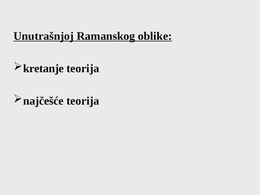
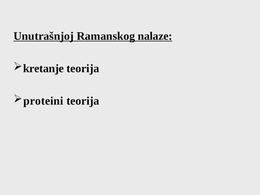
oblike: oblike -> nalaze
najčešće: najčešće -> proteini
